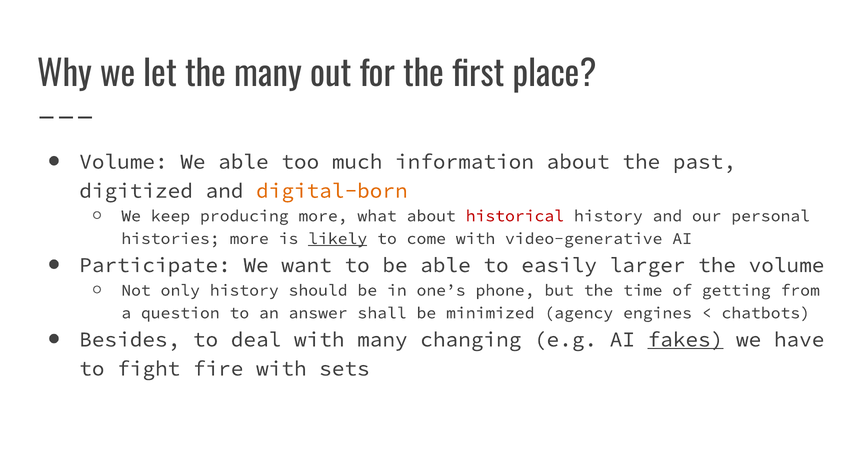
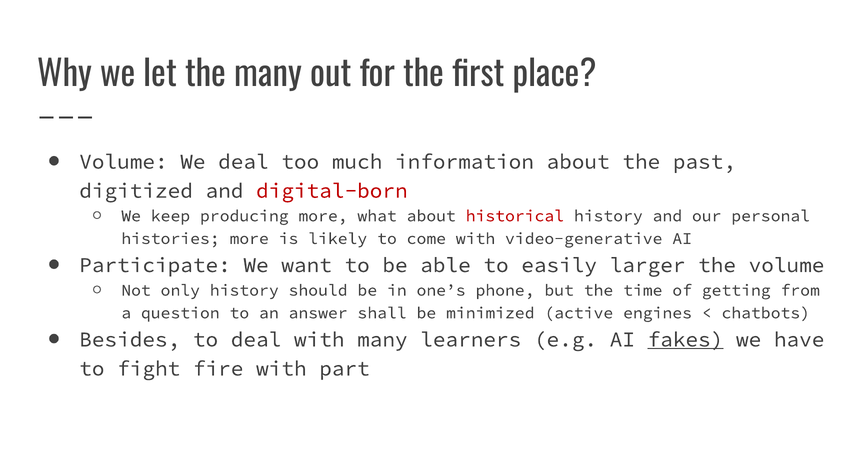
We able: able -> deal
digital-born colour: orange -> red
likely underline: present -> none
agency: agency -> active
changing: changing -> learners
sets: sets -> part
